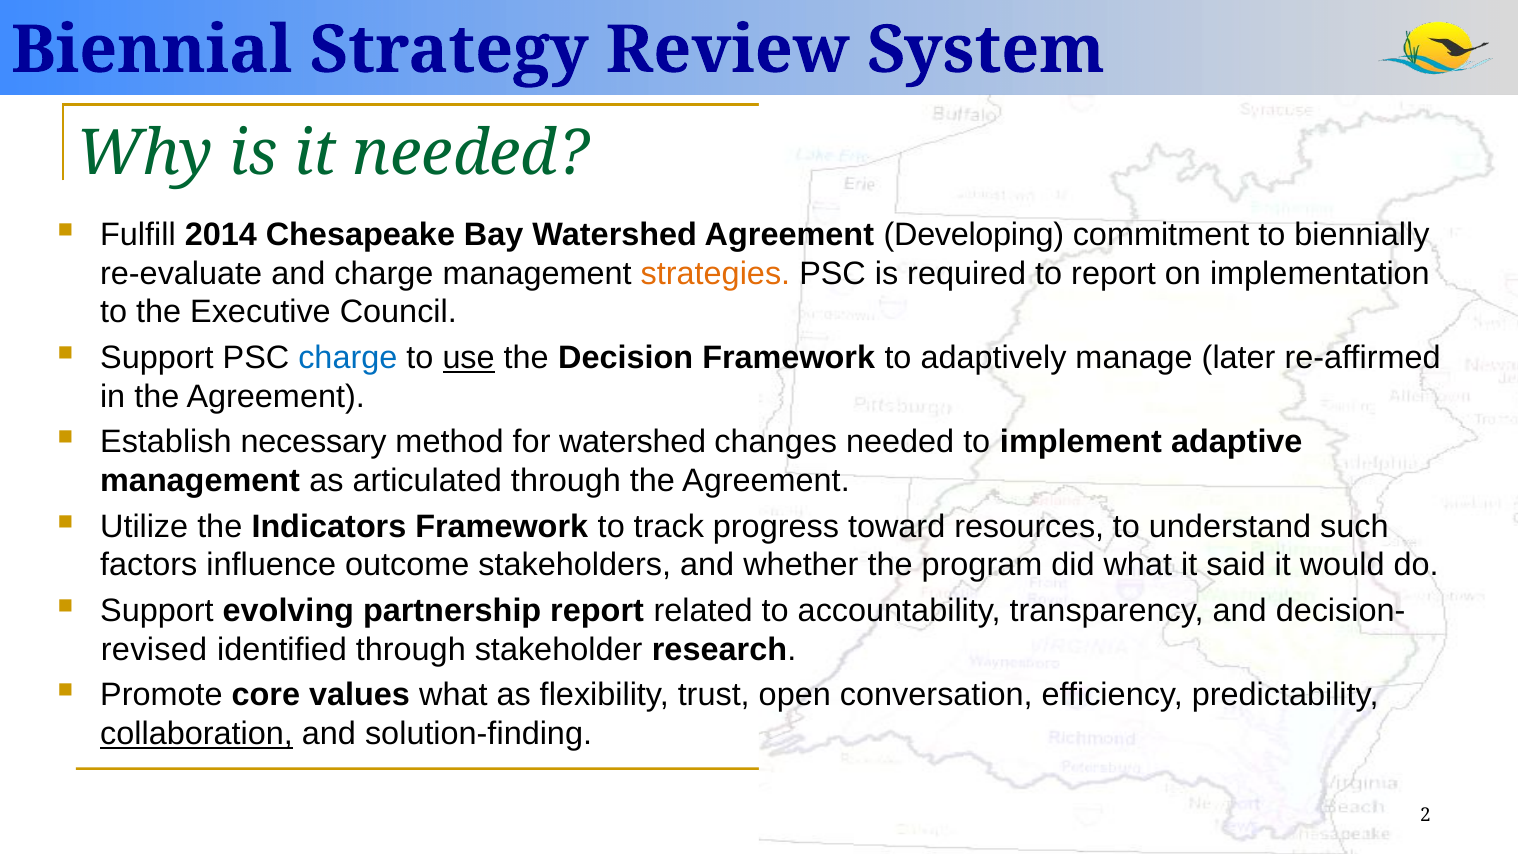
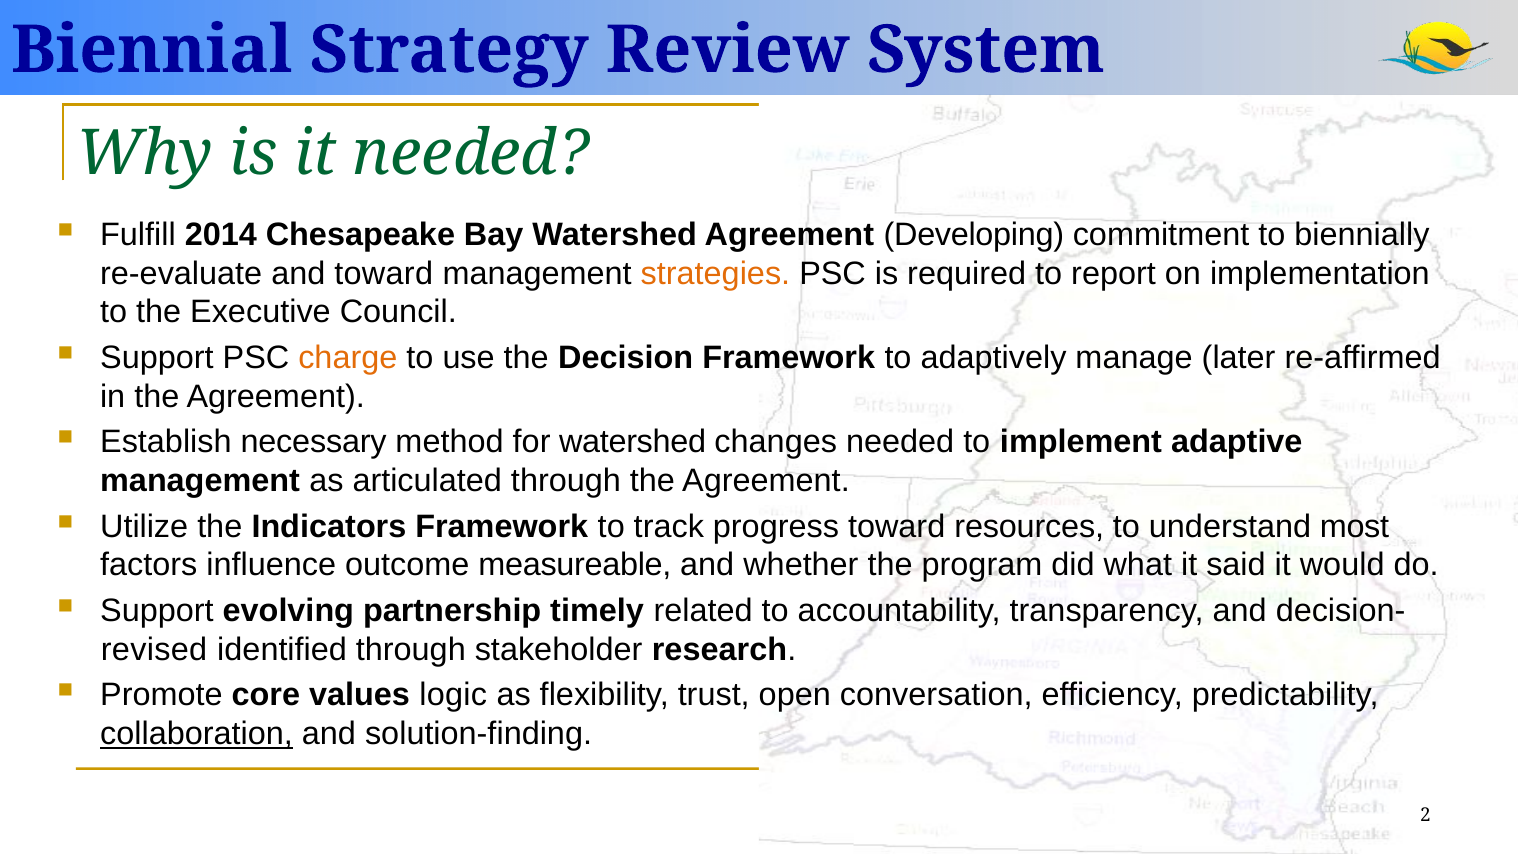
and charge: charge -> toward
charge at (348, 358) colour: blue -> orange
use underline: present -> none
such: such -> most
stakeholders: stakeholders -> measureable
partnership report: report -> timely
values what: what -> logic
